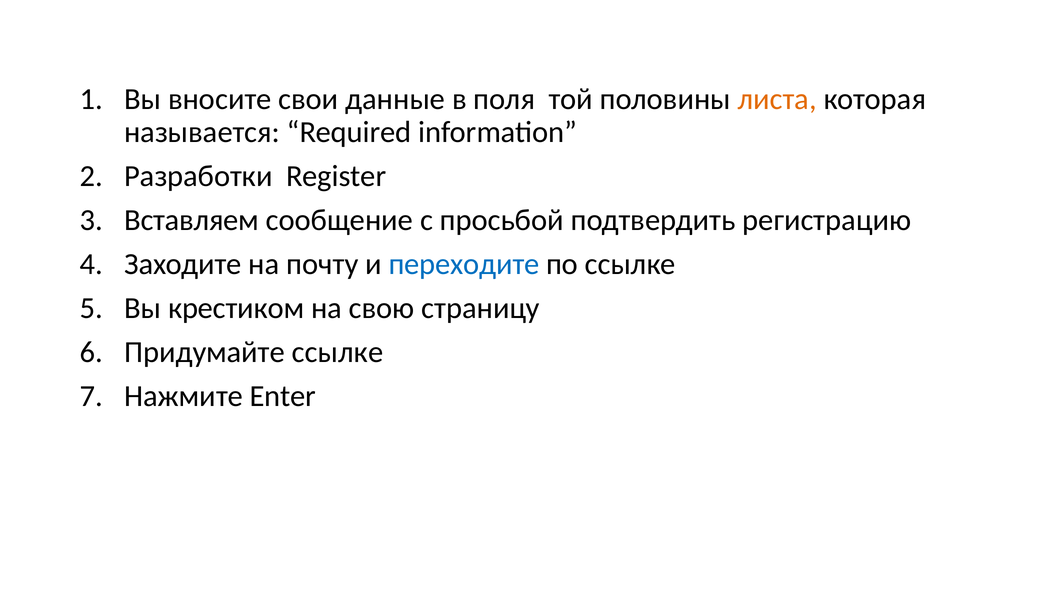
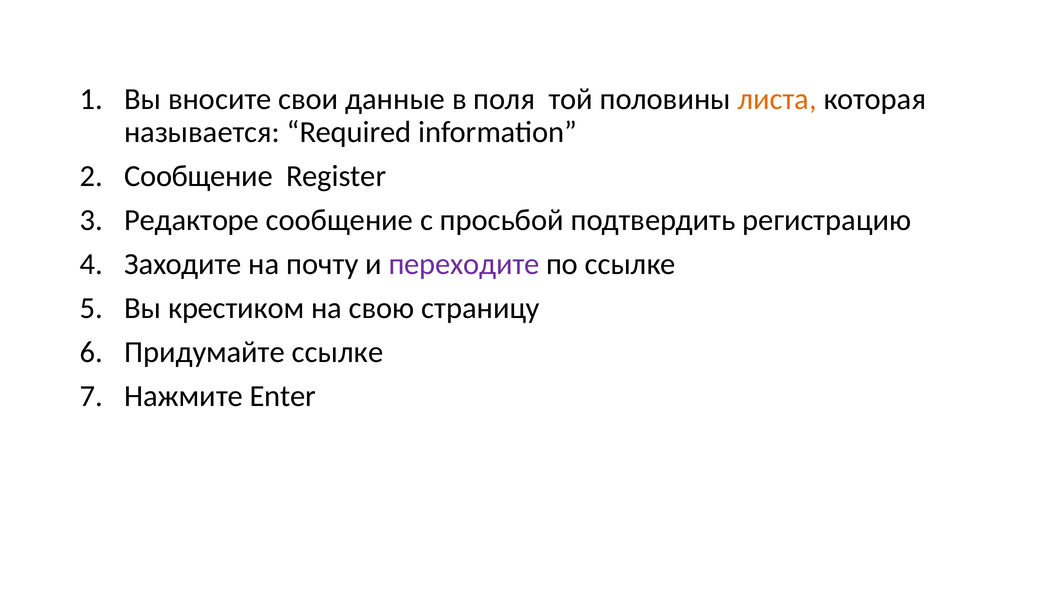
Разработки at (198, 176): Разработки -> Сообщение
Вставляем: Вставляем -> Редакторе
переходите colour: blue -> purple
